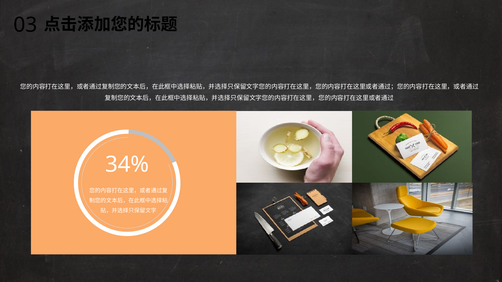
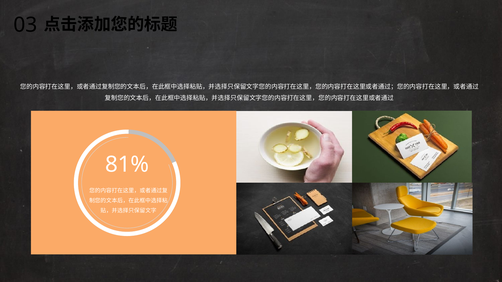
34%: 34% -> 81%
